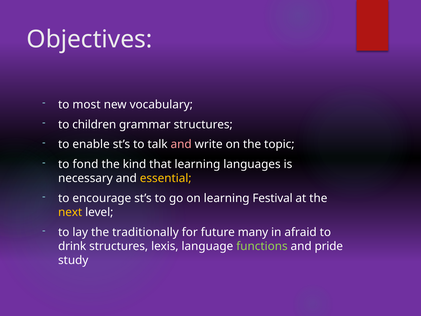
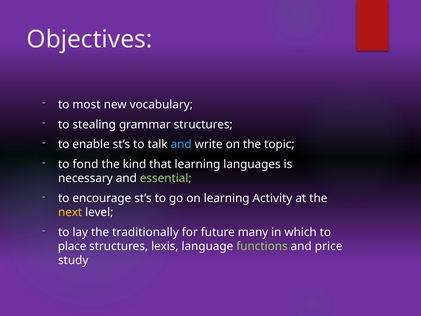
children: children -> stealing
and at (181, 144) colour: pink -> light blue
essential colour: yellow -> light green
Festival: Festival -> Activity
afraid: afraid -> which
drink: drink -> place
pride: pride -> price
